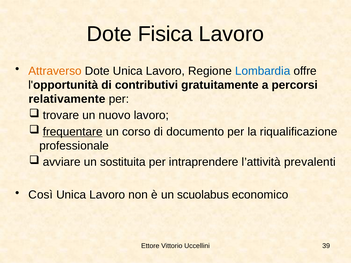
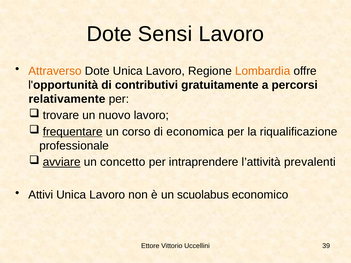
Fisica: Fisica -> Sensi
Lombardia colour: blue -> orange
documento: documento -> economica
avviare underline: none -> present
sostituita: sostituita -> concetto
Così: Così -> Attivi
